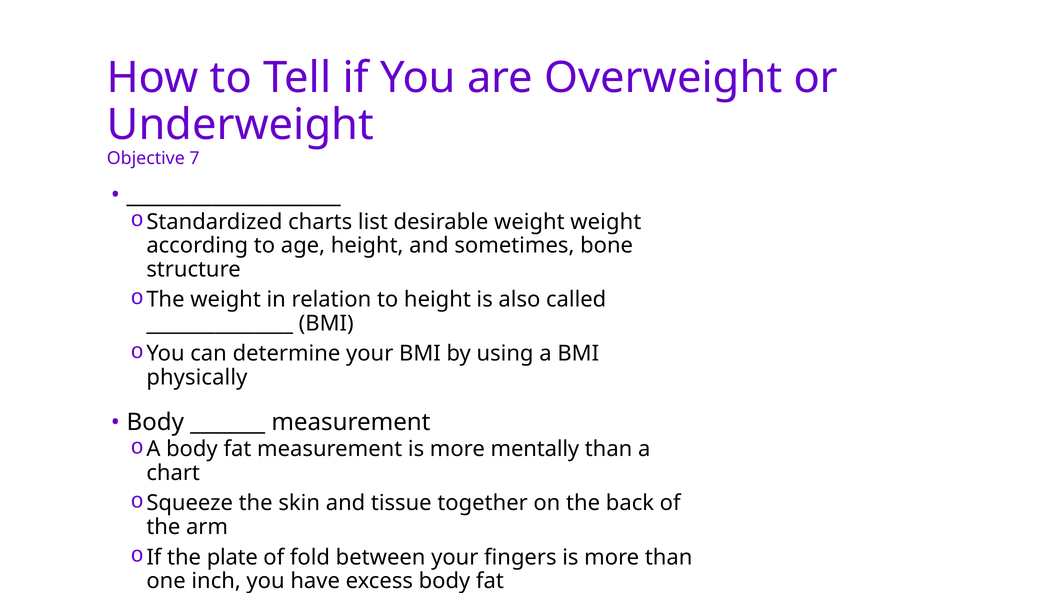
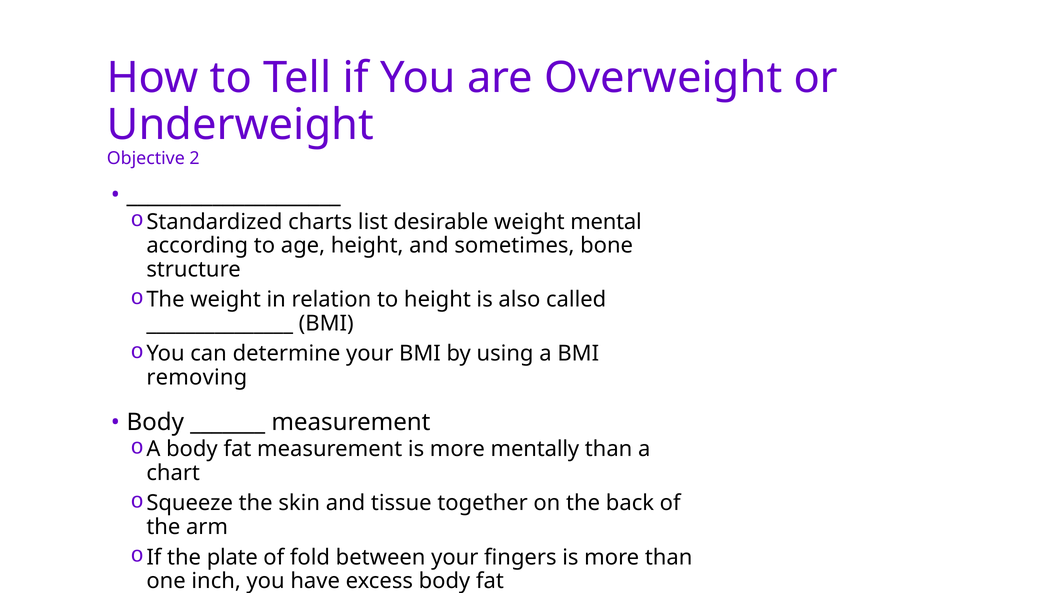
7: 7 -> 2
weight weight: weight -> mental
physically: physically -> removing
